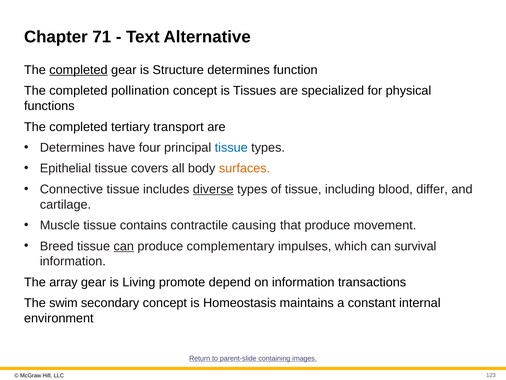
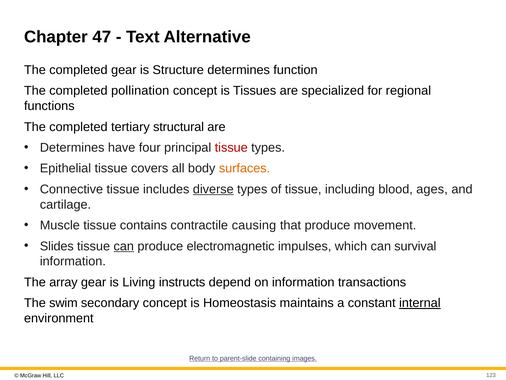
71: 71 -> 47
completed at (78, 70) underline: present -> none
physical: physical -> regional
transport: transport -> structural
tissue at (231, 147) colour: blue -> red
differ: differ -> ages
Breed: Breed -> Slides
complementary: complementary -> electromagnetic
promote: promote -> instructs
internal underline: none -> present
